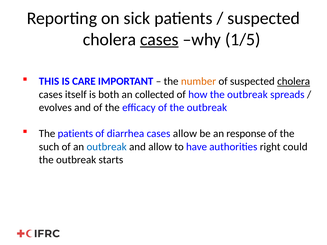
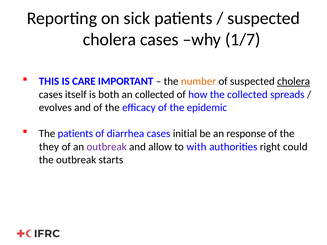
cases at (159, 39) underline: present -> none
1/5: 1/5 -> 1/7
how the outbreak: outbreak -> collected
of the outbreak: outbreak -> epidemic
cases allow: allow -> initial
such: such -> they
outbreak at (107, 147) colour: blue -> purple
have: have -> with
